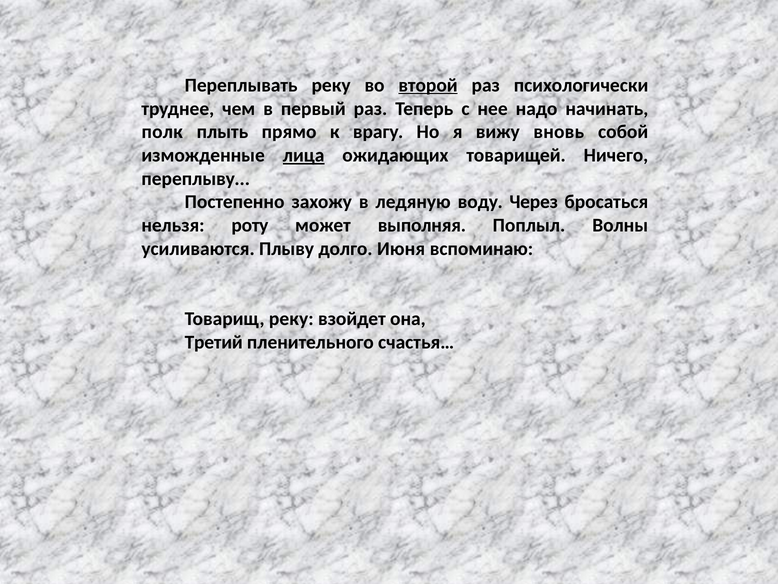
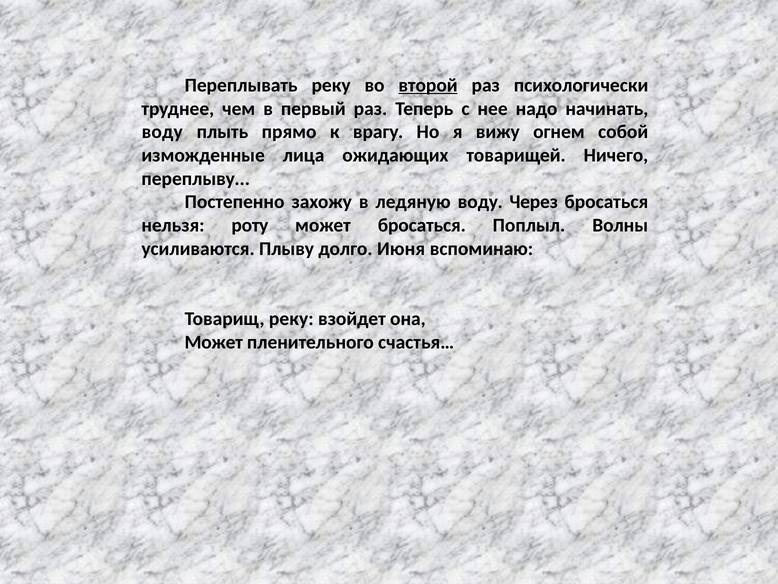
полк at (162, 132): полк -> воду
вновь: вновь -> огнем
лица underline: present -> none
может выполняя: выполняя -> бросаться
Третий at (214, 342): Третий -> Может
